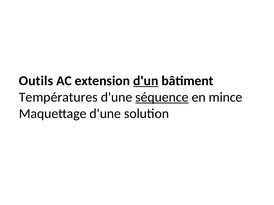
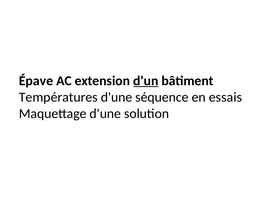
Outils: Outils -> Épave
séquence underline: present -> none
mince: mince -> essais
